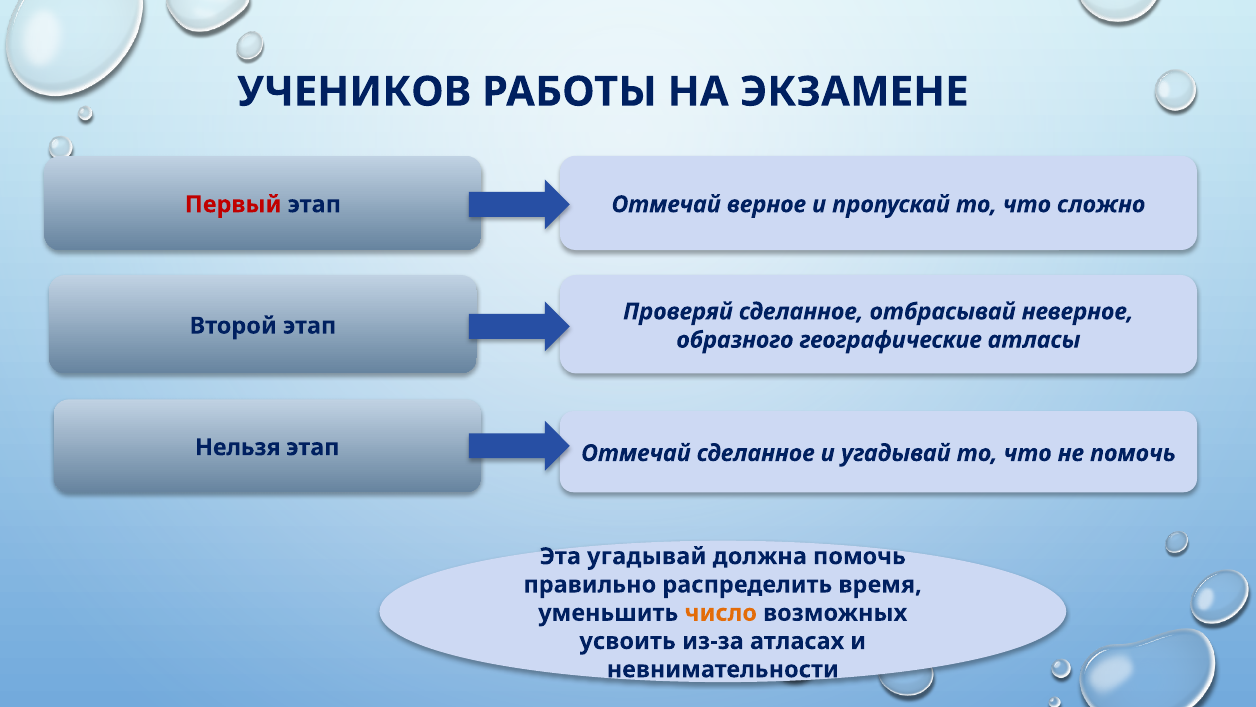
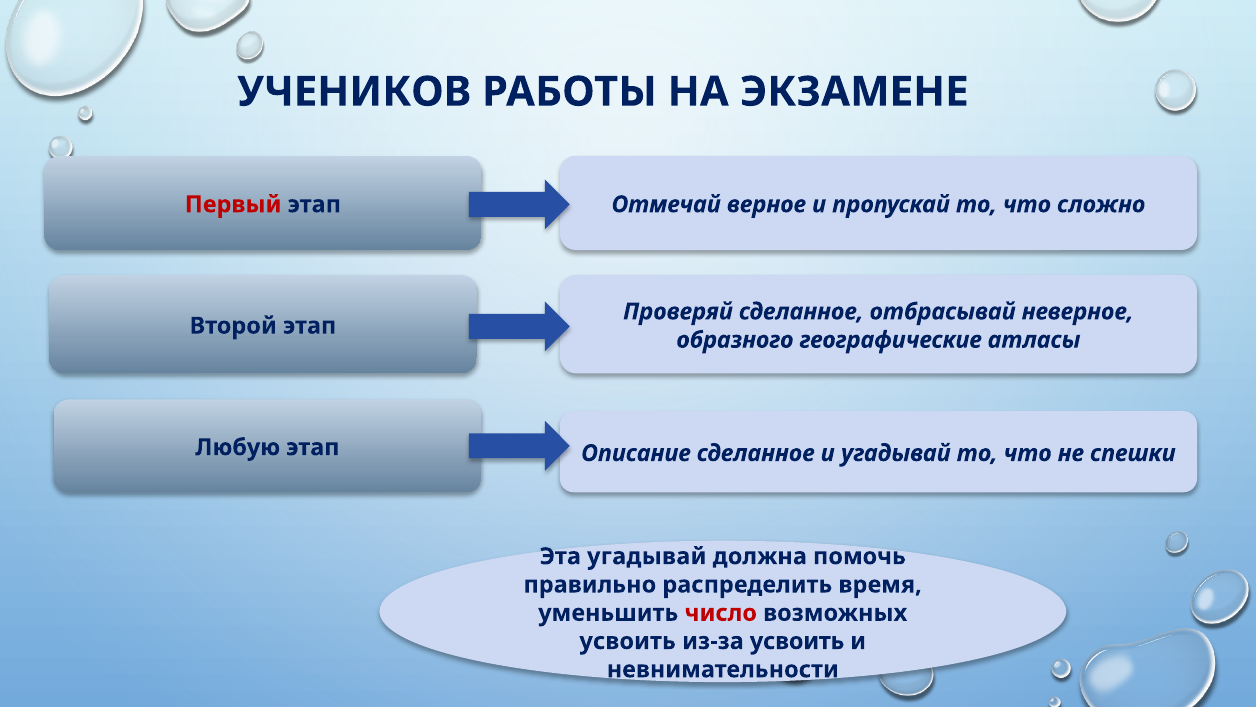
Нельзя: Нельзя -> Любую
Отмечай at (636, 453): Отмечай -> Описание
не помочь: помочь -> спешки
число colour: orange -> red
из-за атласах: атласах -> усвоить
